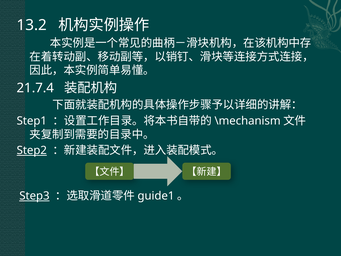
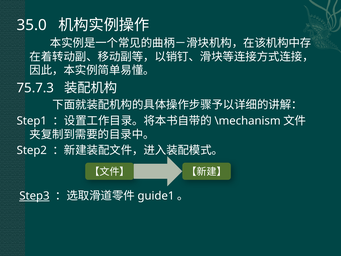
13.2: 13.2 -> 35.0
21.7.4: 21.7.4 -> 75.7.3
Step2 underline: present -> none
